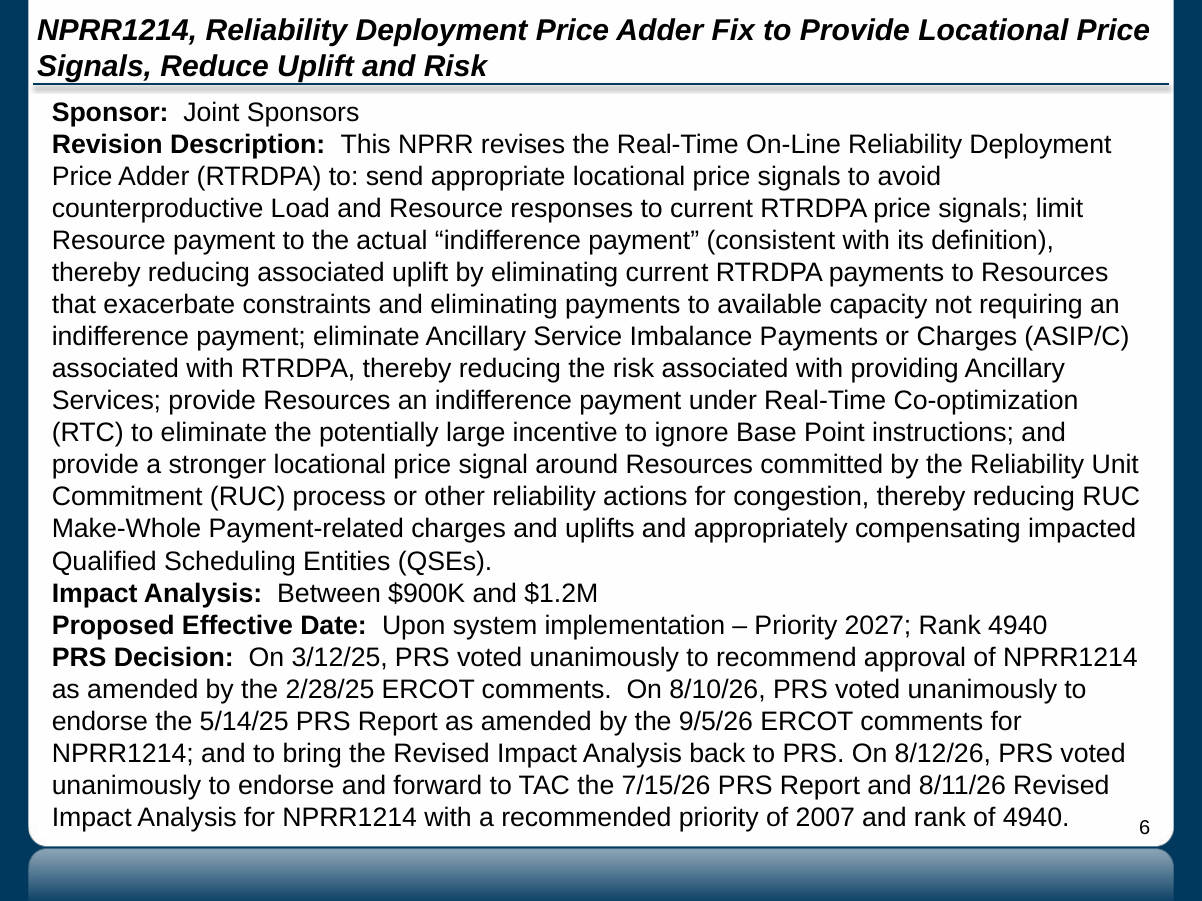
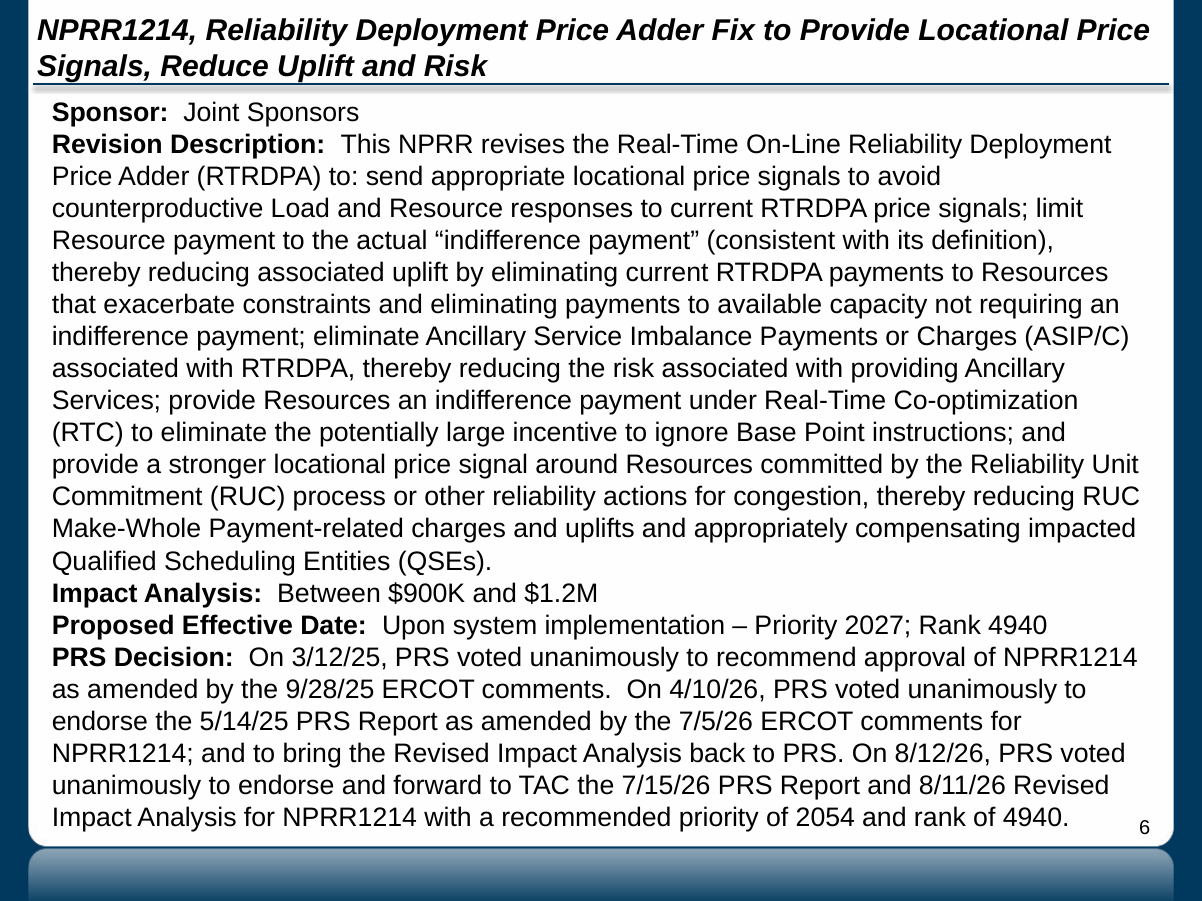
2/28/25: 2/28/25 -> 9/28/25
8/10/26: 8/10/26 -> 4/10/26
9/5/26: 9/5/26 -> 7/5/26
2007: 2007 -> 2054
